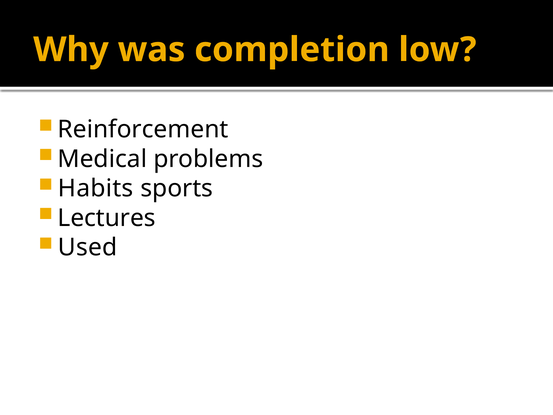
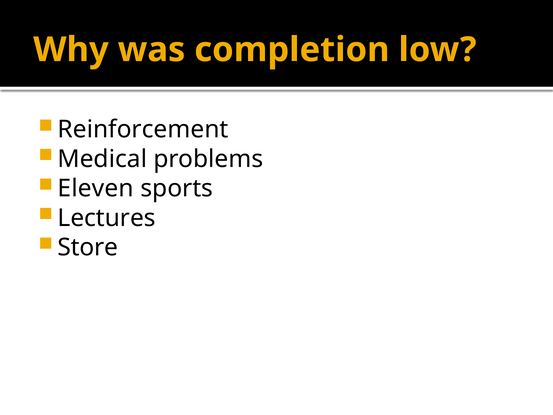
Habits: Habits -> Eleven
Used: Used -> Store
